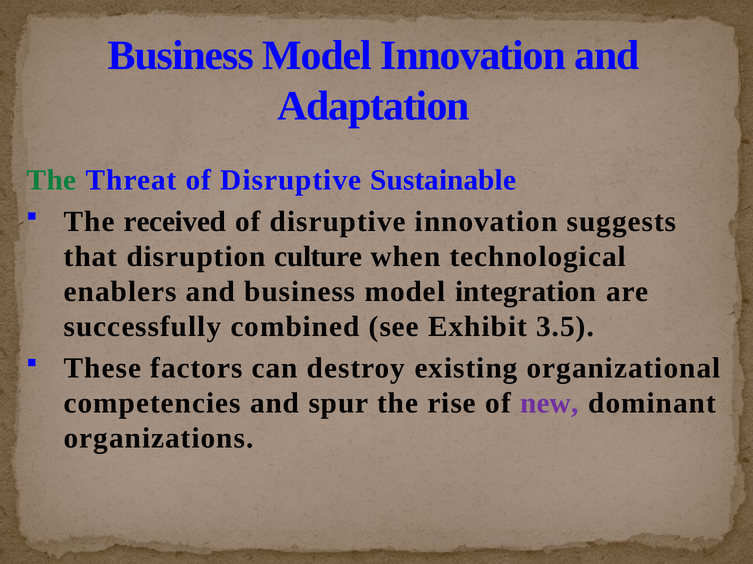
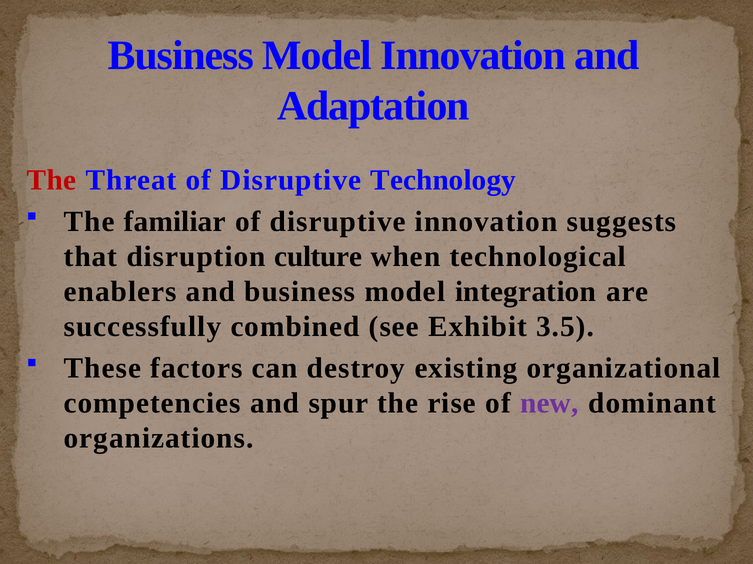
The at (51, 180) colour: green -> red
Sustainable: Sustainable -> Technology
received: received -> familiar
